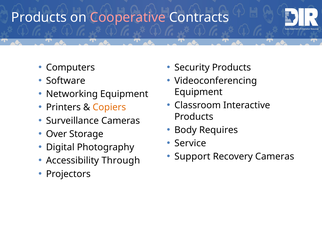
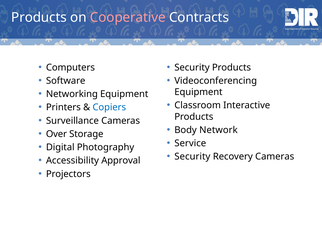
Copiers colour: orange -> blue
Requires: Requires -> Network
Support at (192, 156): Support -> Security
Through: Through -> Approval
